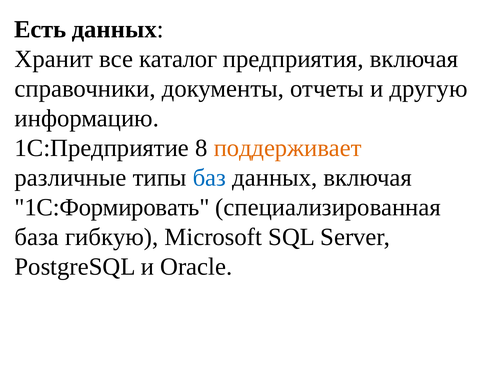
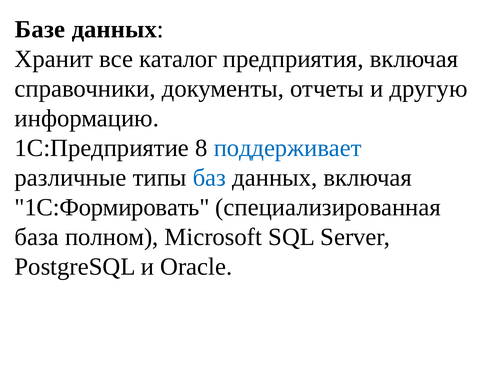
Есть: Есть -> Базе
поддерживает colour: orange -> blue
гибкую: гибкую -> полном
